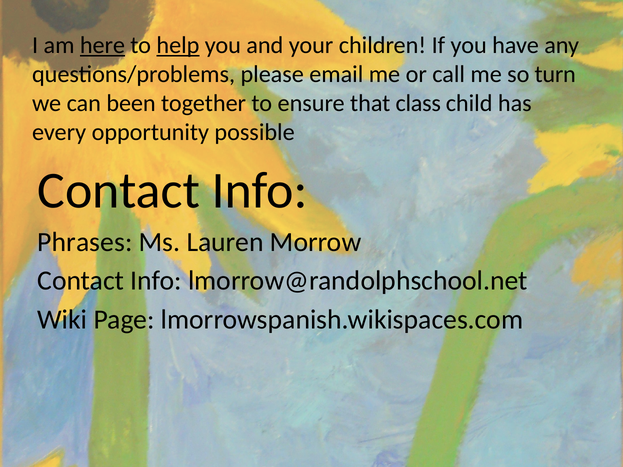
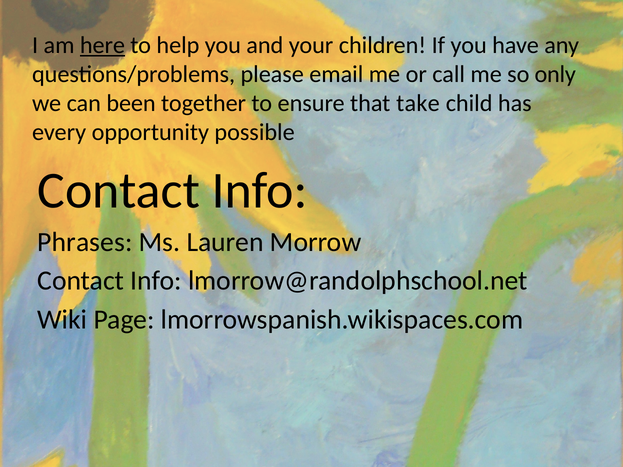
help underline: present -> none
turn: turn -> only
class: class -> take
